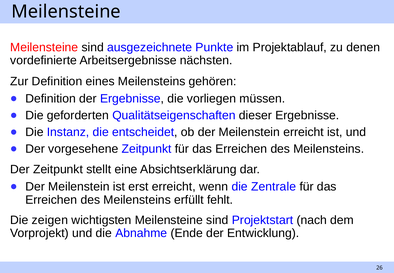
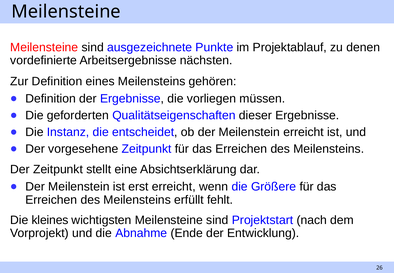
Zentrale: Zentrale -> Größere
zeigen: zeigen -> kleines
